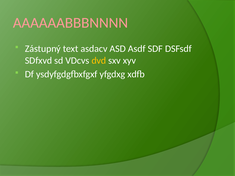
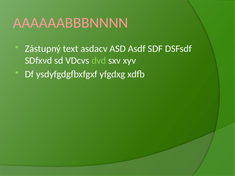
dvd colour: yellow -> light green
